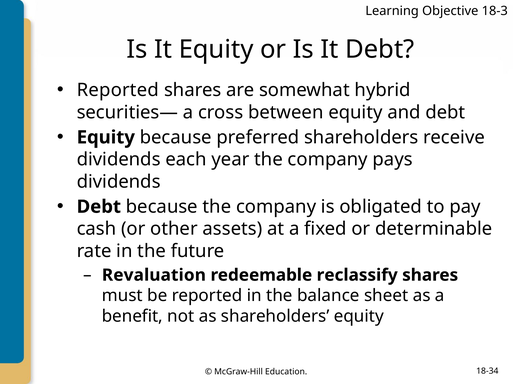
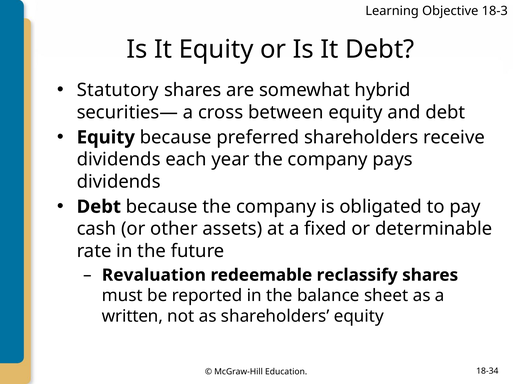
Reported at (118, 90): Reported -> Statutory
benefit: benefit -> written
